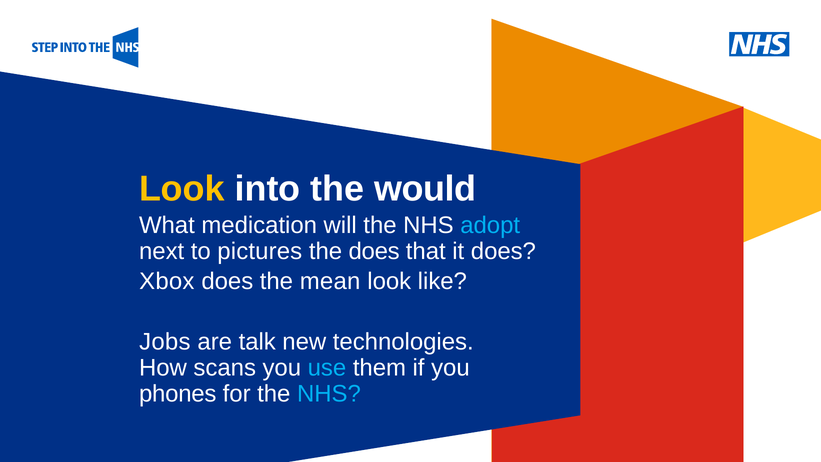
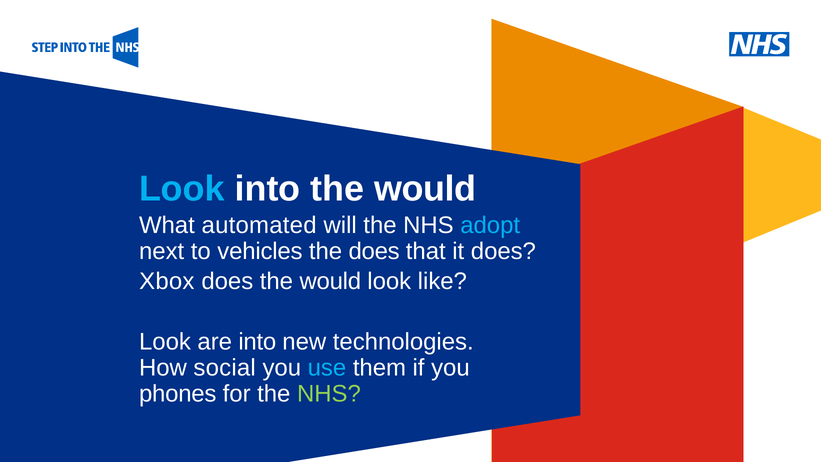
Look at (182, 189) colour: yellow -> light blue
medication: medication -> automated
pictures: pictures -> vehicles
does the mean: mean -> would
Jobs at (165, 342): Jobs -> Look
are talk: talk -> into
scans: scans -> social
NHS at (329, 393) colour: light blue -> light green
